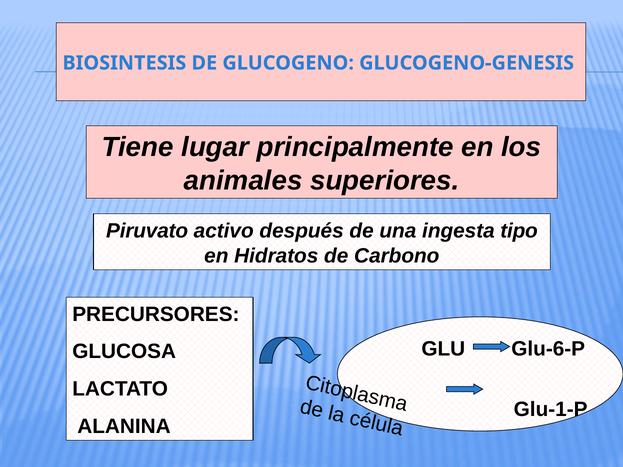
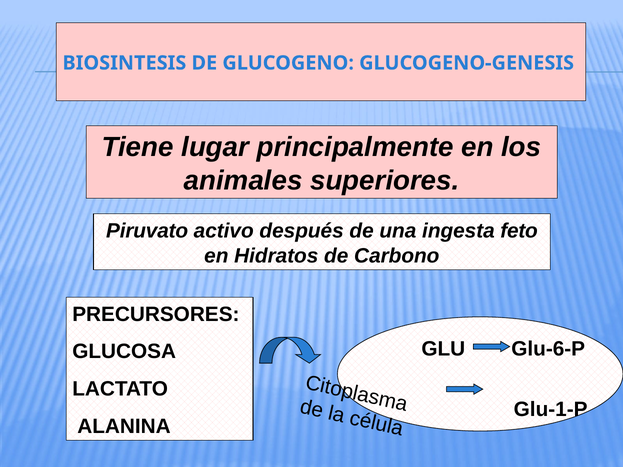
tipo: tipo -> feto
